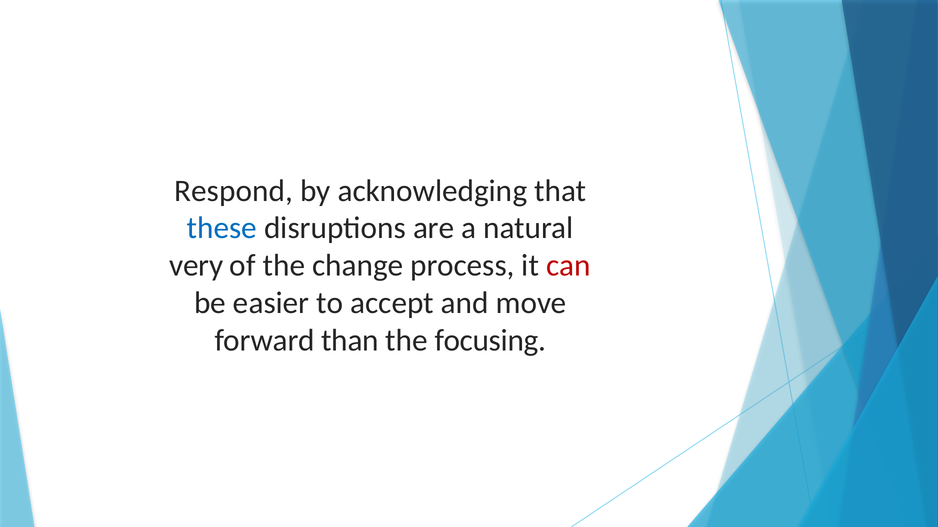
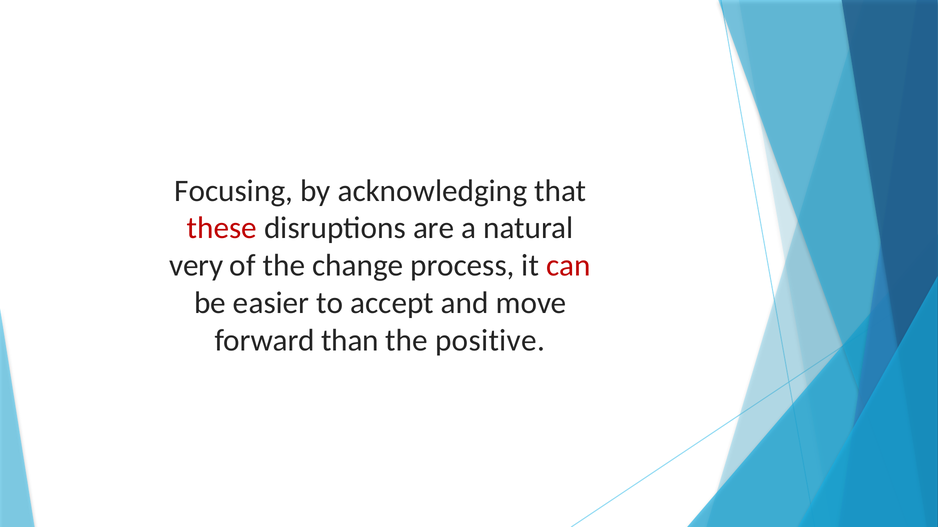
Respond: Respond -> Focusing
these colour: blue -> red
focusing: focusing -> positive
